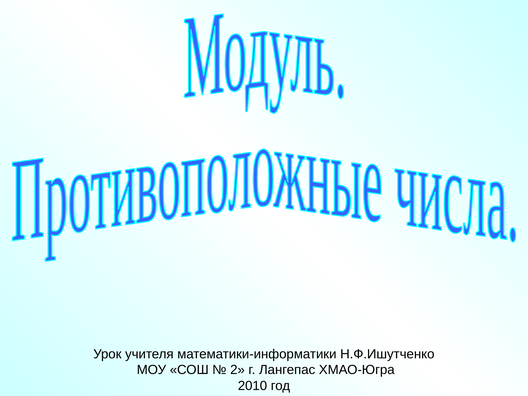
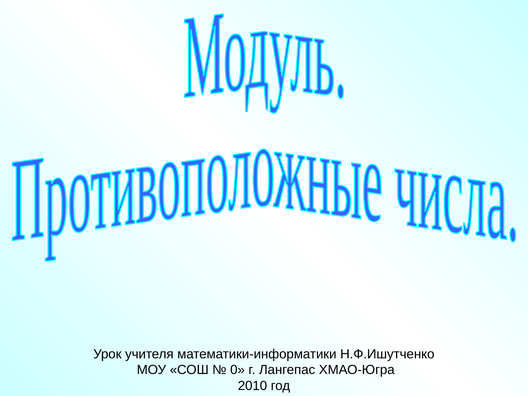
2: 2 -> 0
